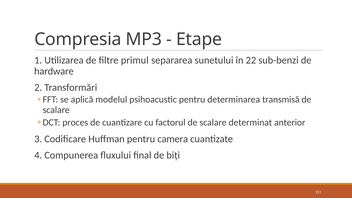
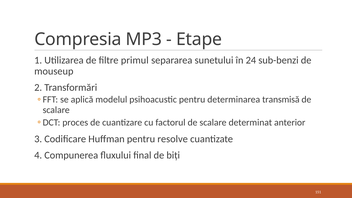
22: 22 -> 24
hardware: hardware -> mouseup
camera: camera -> resolve
